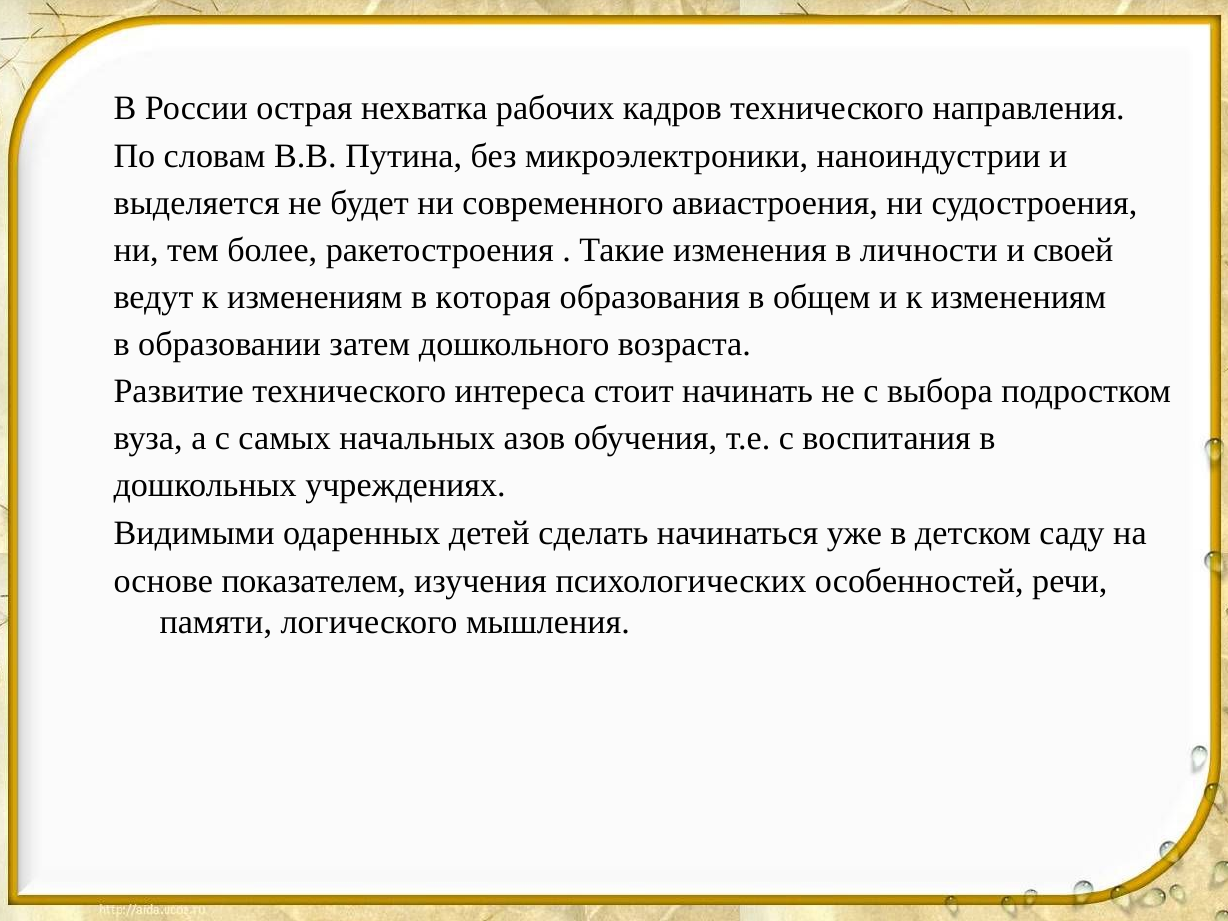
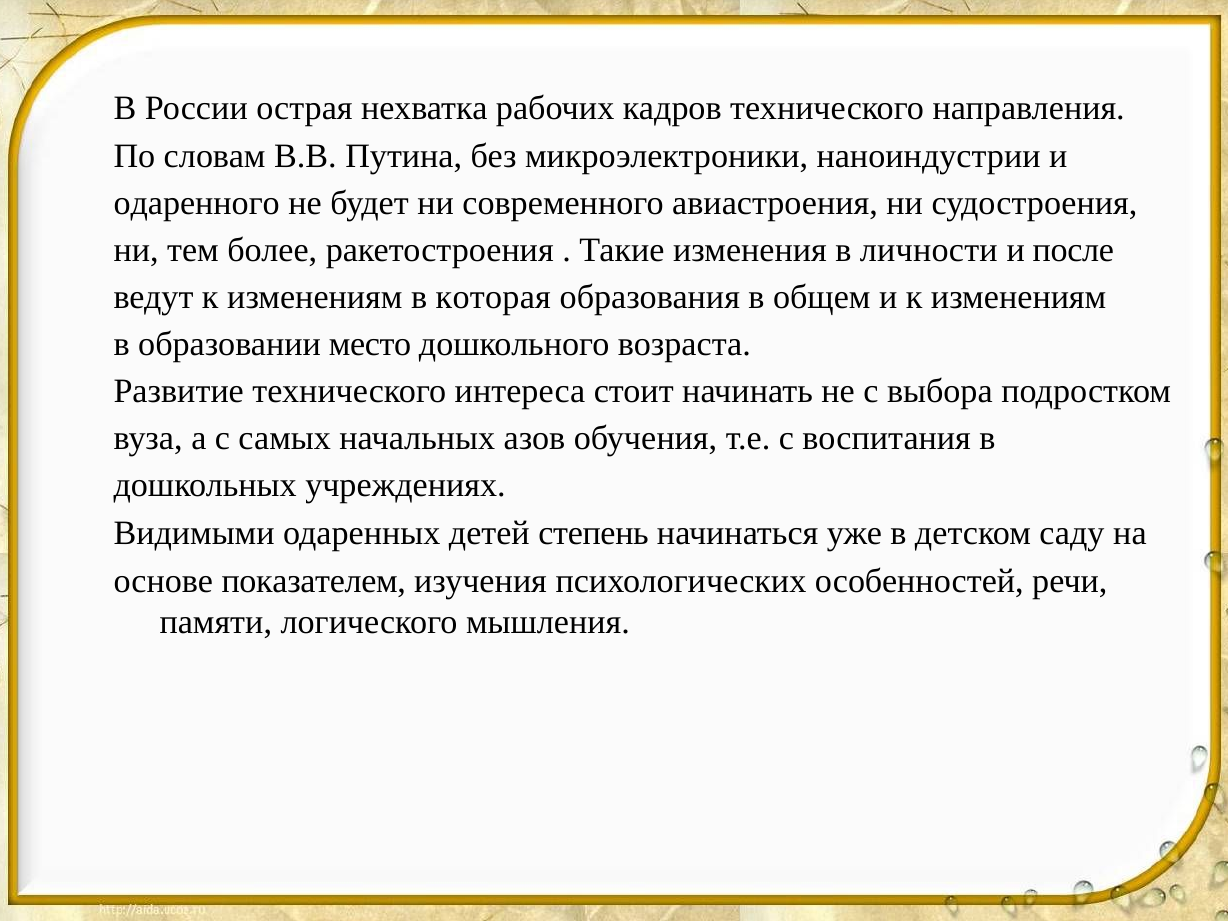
выделяется: выделяется -> одаренного
своей: своей -> после
затем: затем -> место
сделать: сделать -> степень
